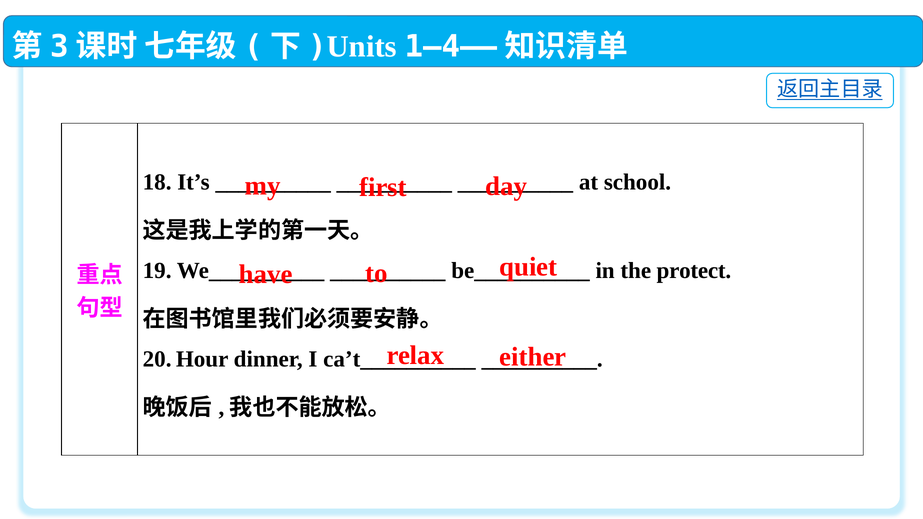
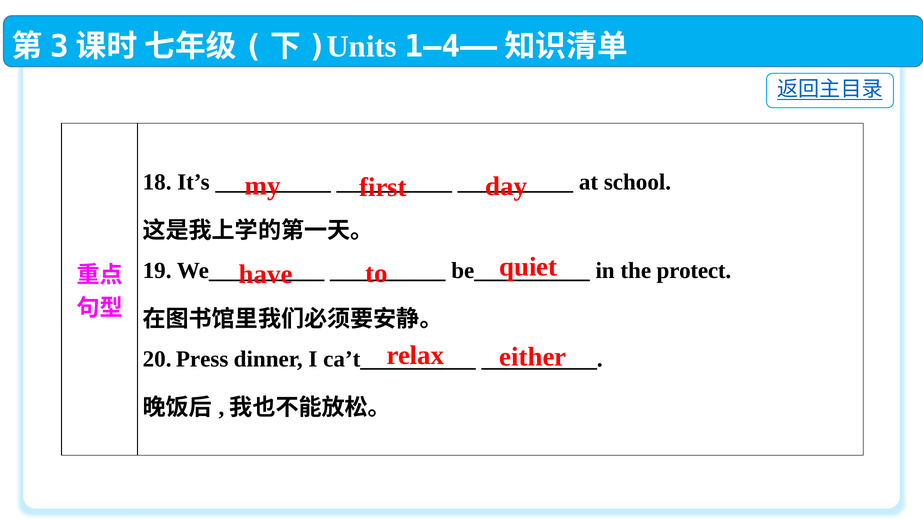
Hour: Hour -> Press
